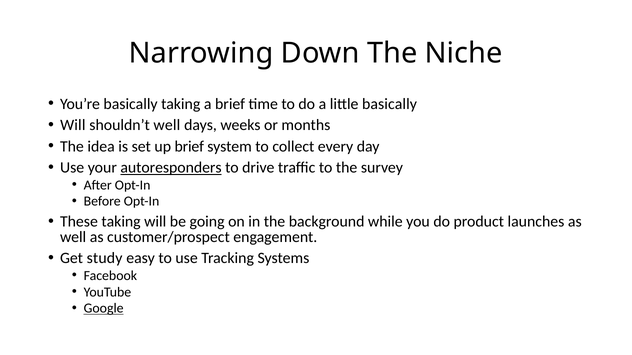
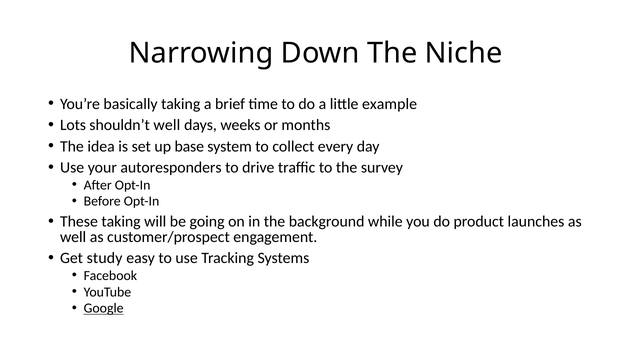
little basically: basically -> example
Will at (73, 125): Will -> Lots
up brief: brief -> base
autoresponders underline: present -> none
